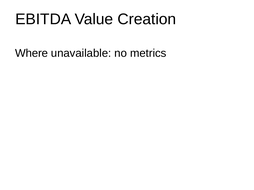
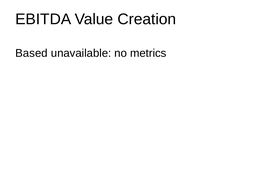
Where: Where -> Based
